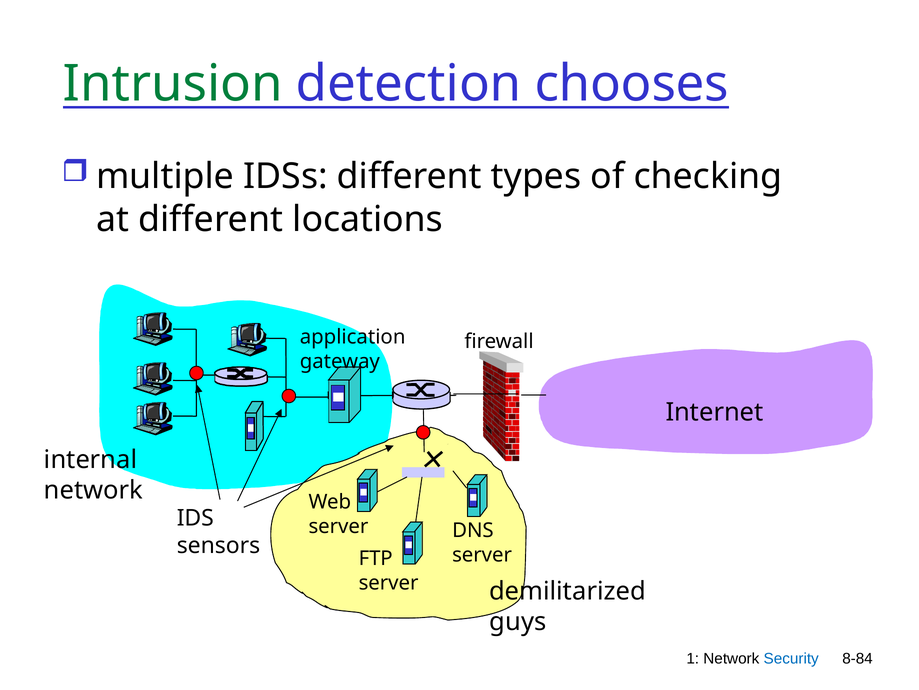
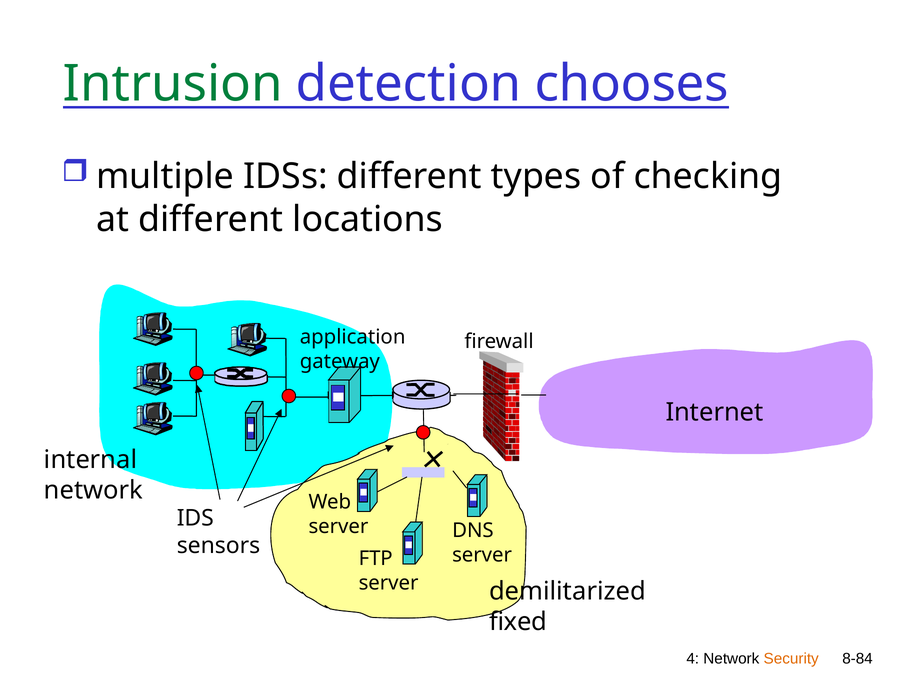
guys: guys -> fixed
1: 1 -> 4
Security colour: blue -> orange
